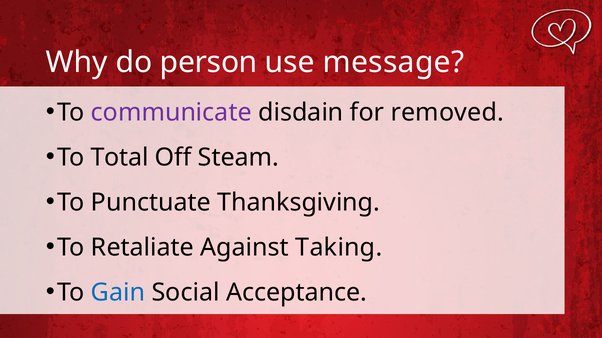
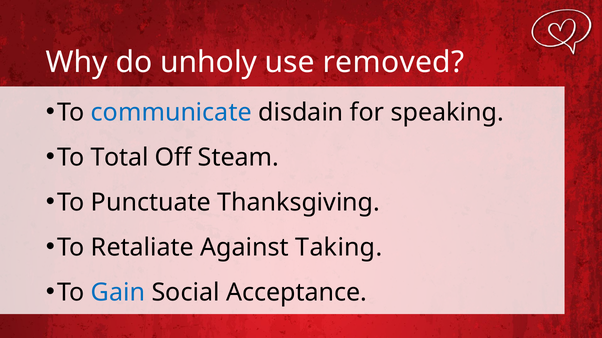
person: person -> unholy
message: message -> removed
communicate colour: purple -> blue
removed: removed -> speaking
